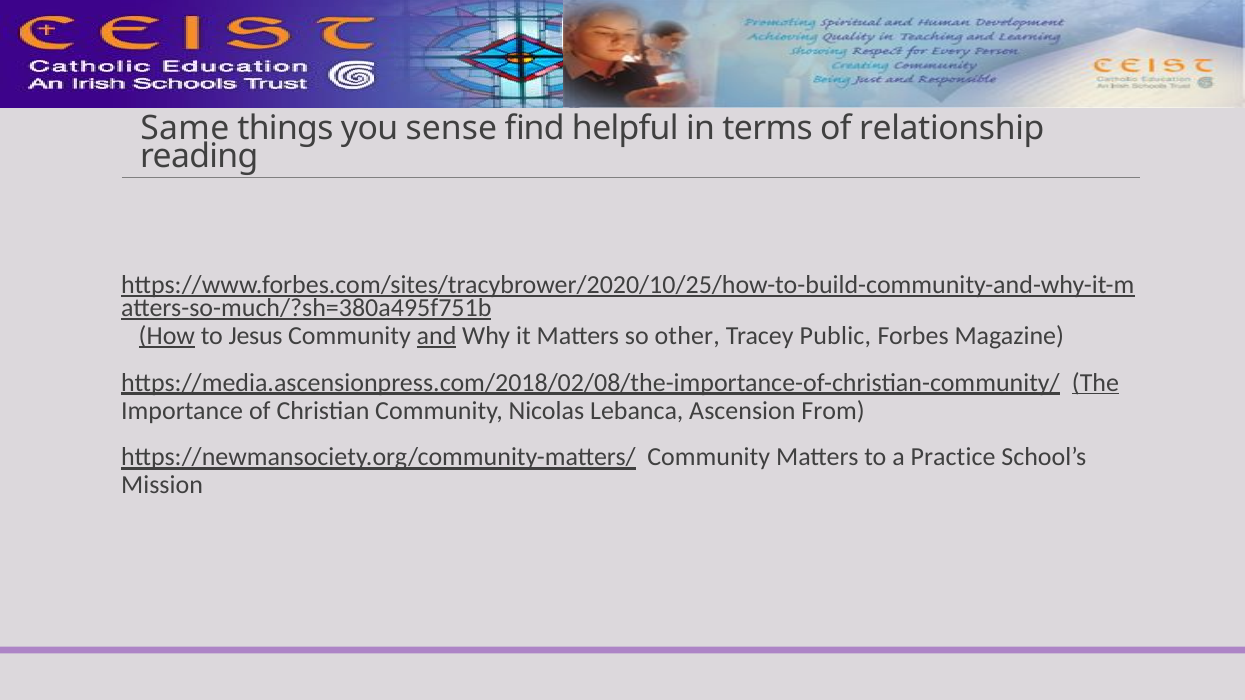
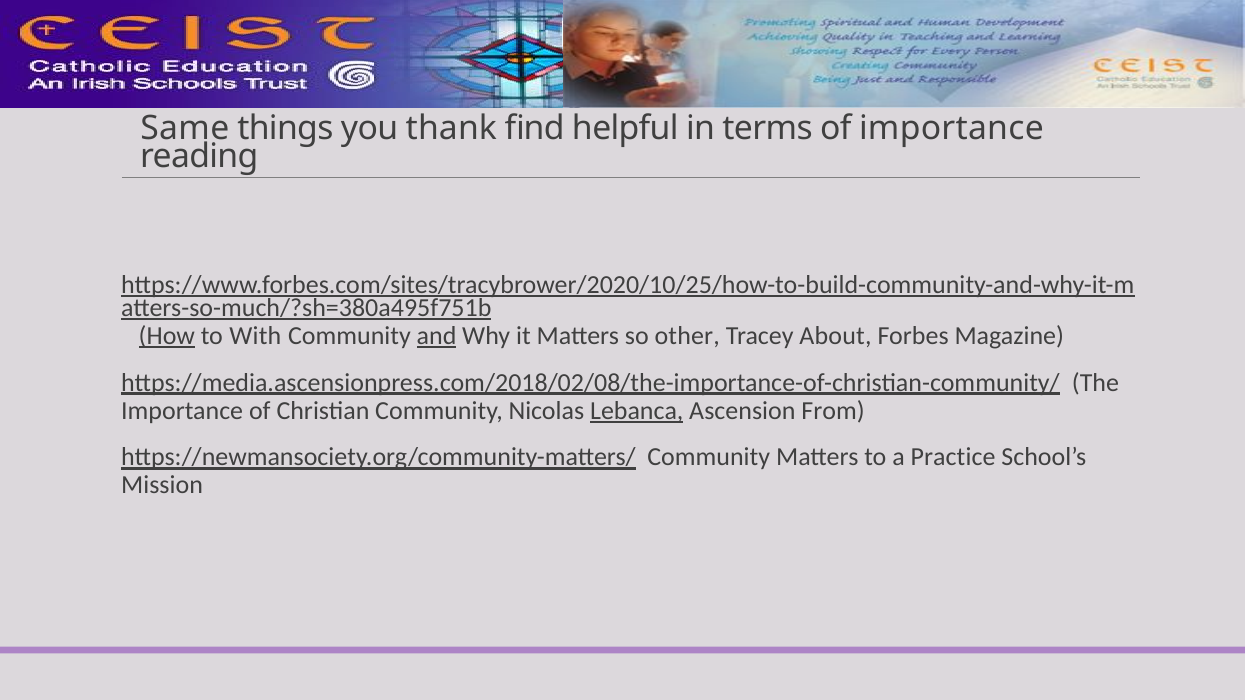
sense: sense -> thank
of relationship: relationship -> importance
Jesus: Jesus -> With
Public: Public -> About
The underline: present -> none
Lebanca underline: none -> present
